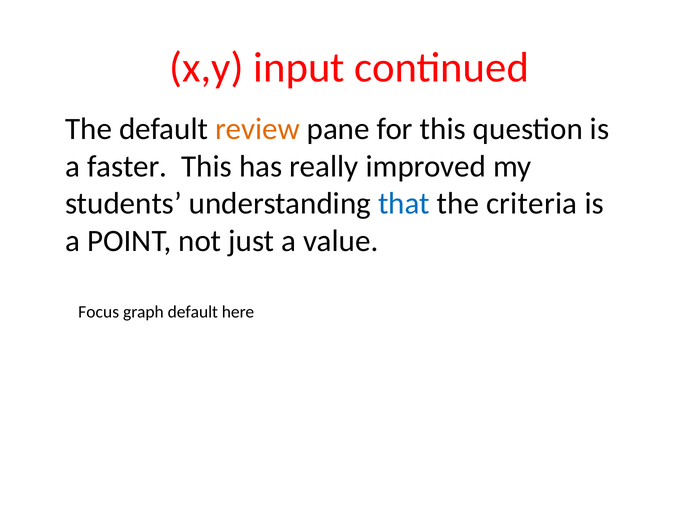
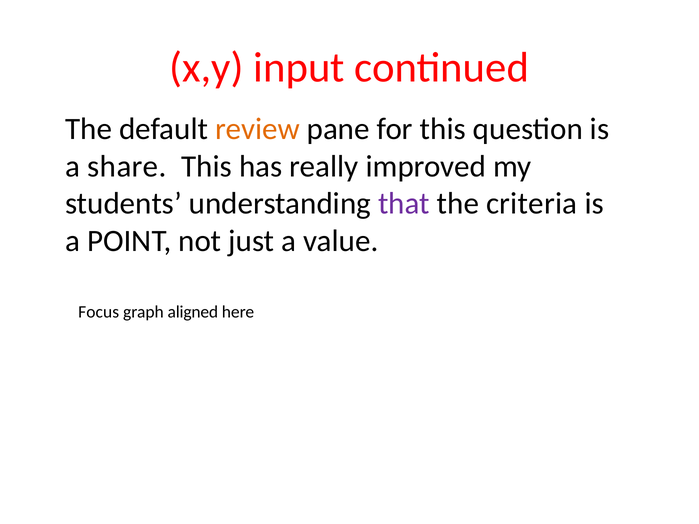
faster: faster -> share
that colour: blue -> purple
graph default: default -> aligned
